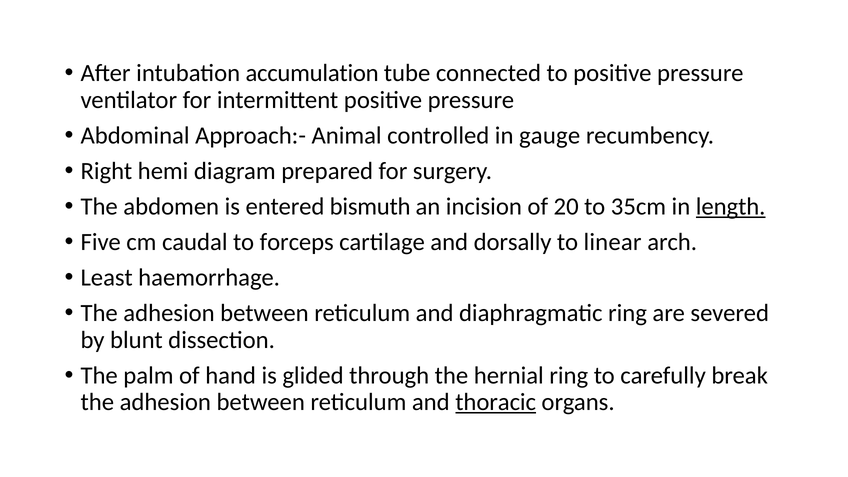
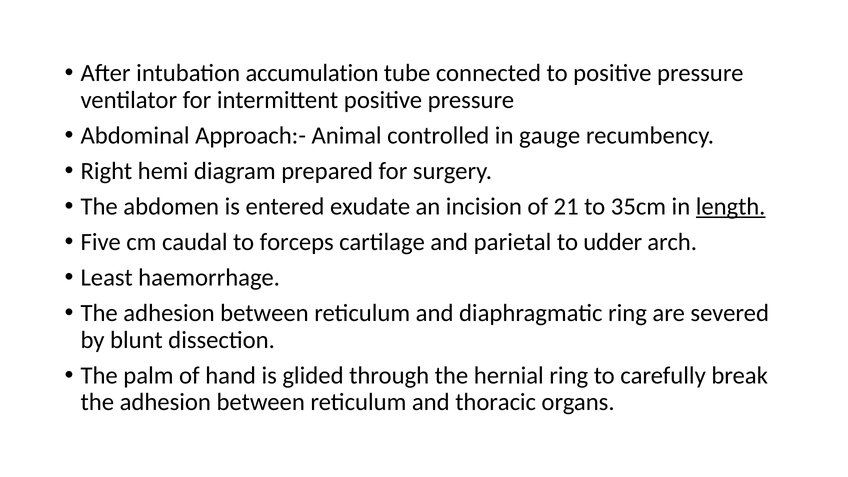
bismuth: bismuth -> exudate
20: 20 -> 21
dorsally: dorsally -> parietal
linear: linear -> udder
thoracic underline: present -> none
